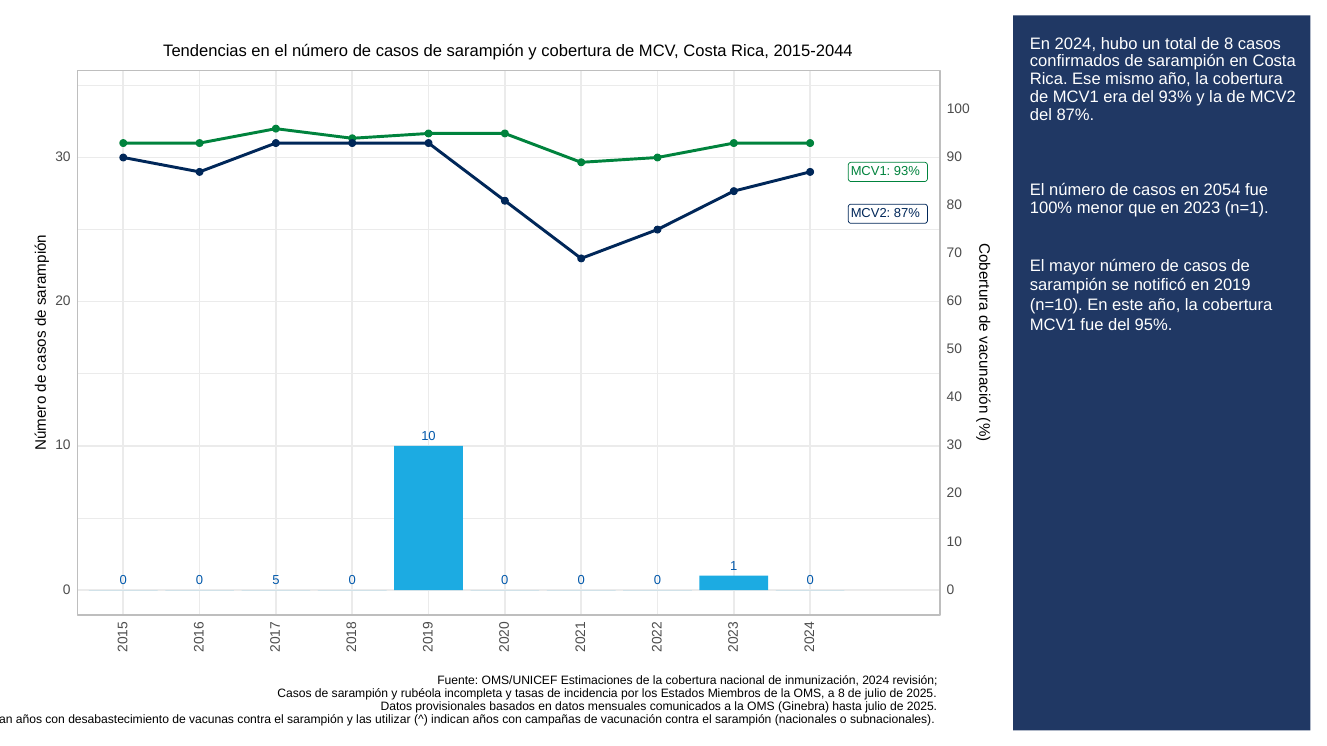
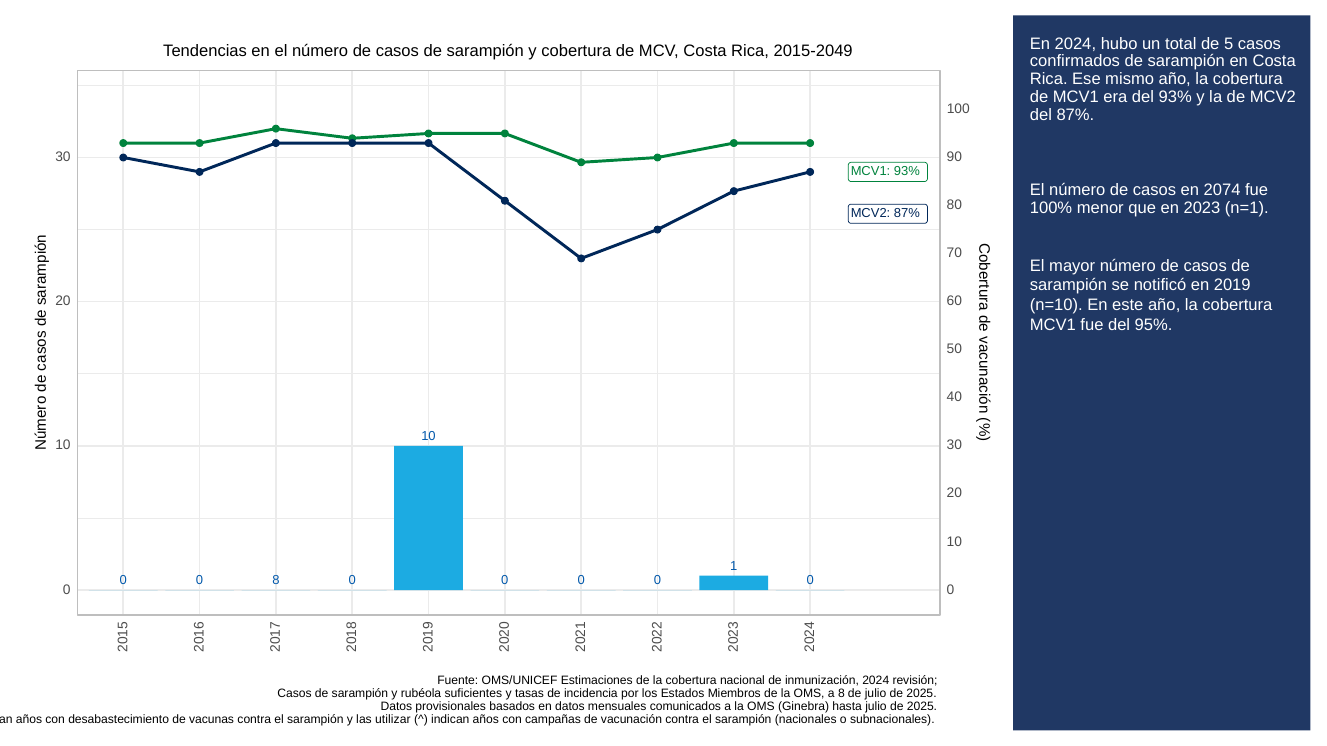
de 8: 8 -> 5
2015-2044: 2015-2044 -> 2015-2049
2054: 2054 -> 2074
0 5: 5 -> 8
incompleta: incompleta -> suficientes
